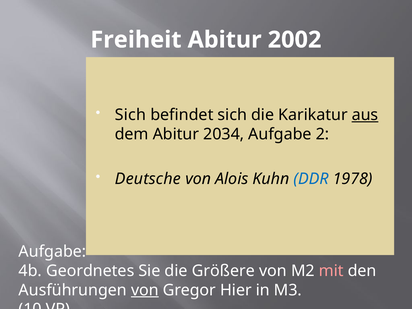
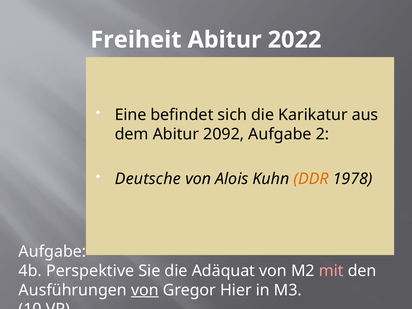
2002: 2002 -> 2022
Sich at (130, 115): Sich -> Eine
aus underline: present -> none
2034: 2034 -> 2092
DDR colour: blue -> orange
Geordnetes: Geordnetes -> Perspektive
Größere: Größere -> Adäquat
